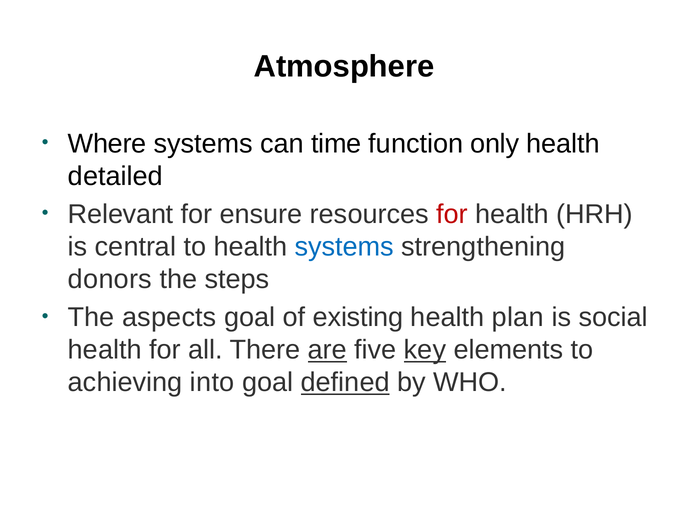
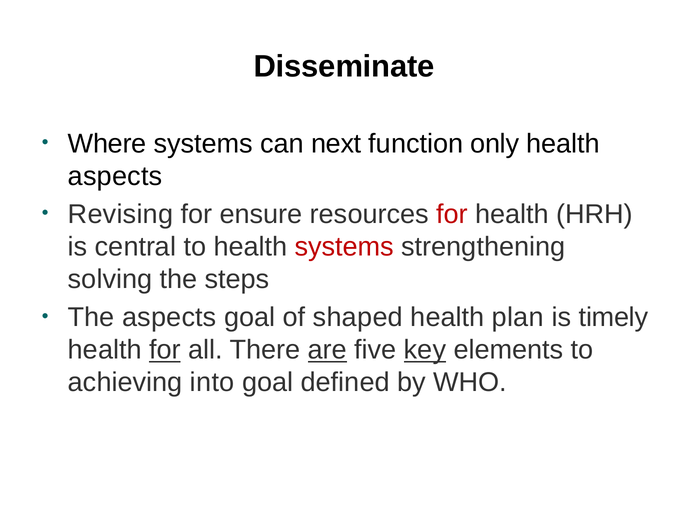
Atmosphere: Atmosphere -> Disseminate
time: time -> next
detailed at (115, 176): detailed -> aspects
Relevant: Relevant -> Revising
systems at (344, 247) colour: blue -> red
donors: donors -> solving
existing: existing -> shaped
social: social -> timely
for at (165, 350) underline: none -> present
defined underline: present -> none
